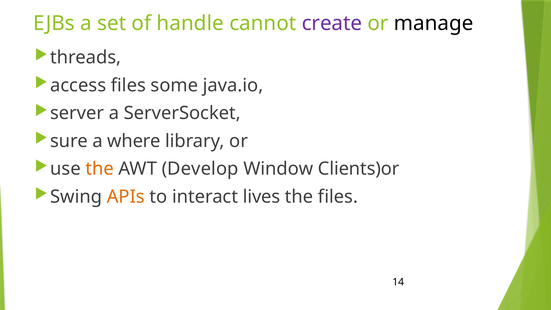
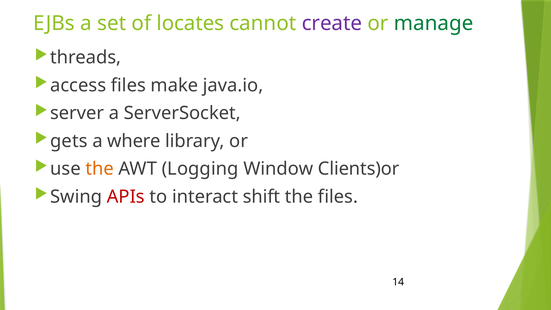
handle: handle -> locates
manage colour: black -> green
some: some -> make
sure: sure -> gets
Develop: Develop -> Logging
APIs colour: orange -> red
lives: lives -> shift
